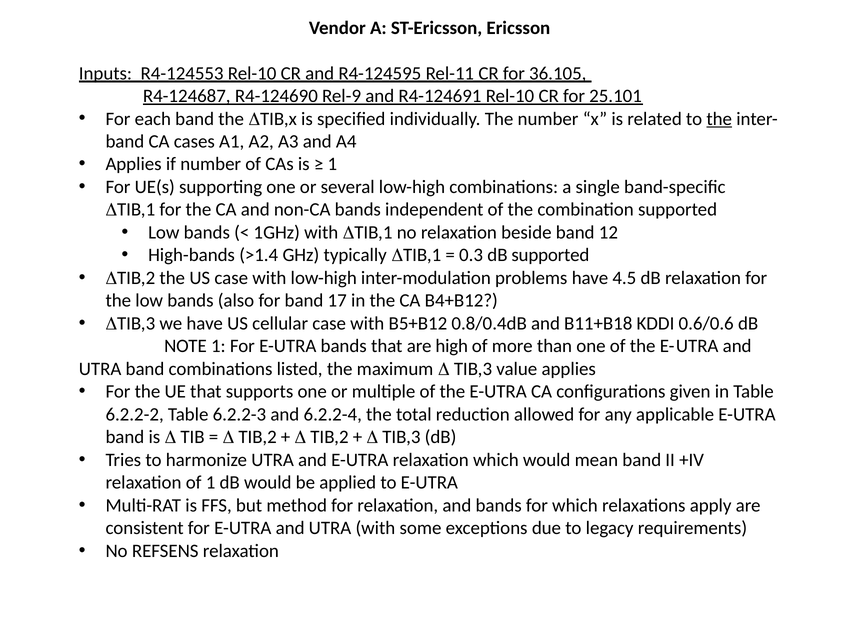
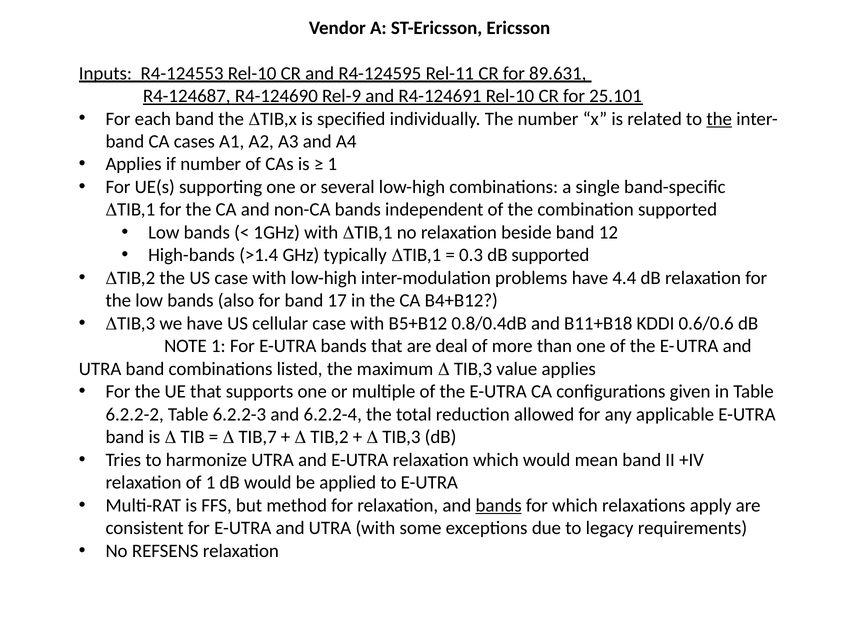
36.105: 36.105 -> 89.631
4.5: 4.5 -> 4.4
high: high -> deal
TIB,2 at (258, 437): TIB,2 -> TIB,7
bands at (499, 505) underline: none -> present
